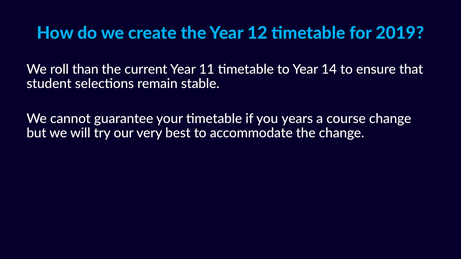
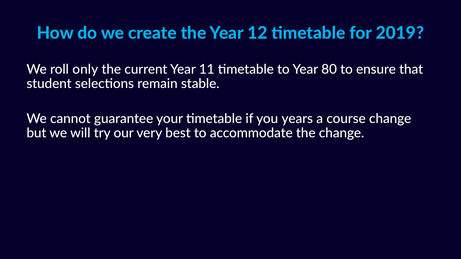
than: than -> only
14: 14 -> 80
